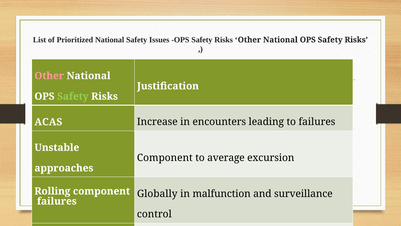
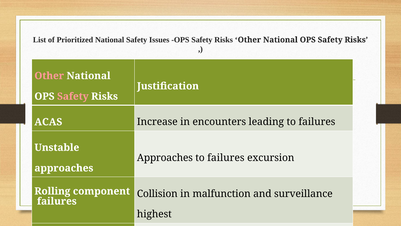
Safety at (73, 96) colour: light green -> pink
Component at (165, 158): Component -> Approaches
average at (226, 158): average -> failures
Globally at (157, 193): Globally -> Collision
control: control -> highest
